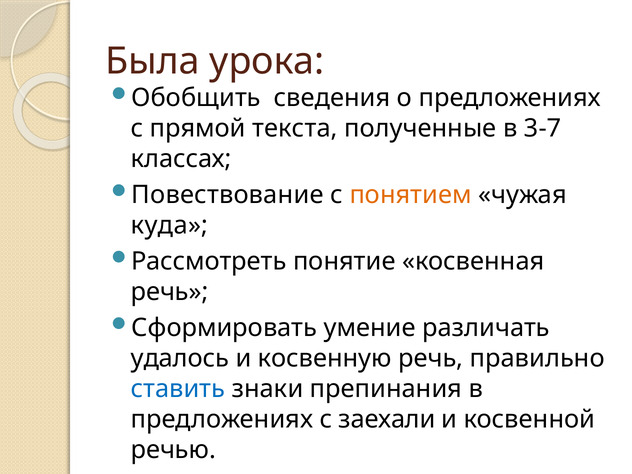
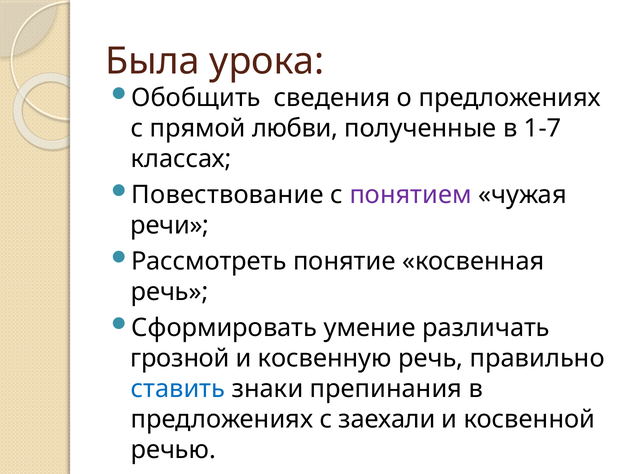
текста: текста -> любви
3-7: 3-7 -> 1-7
понятием colour: orange -> purple
куда: куда -> речи
удалось: удалось -> грозной
